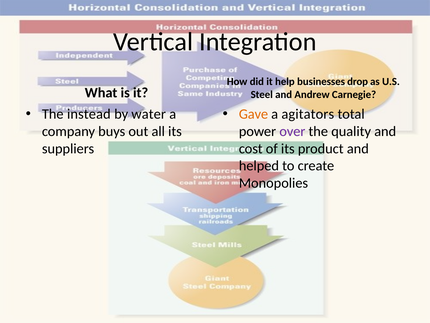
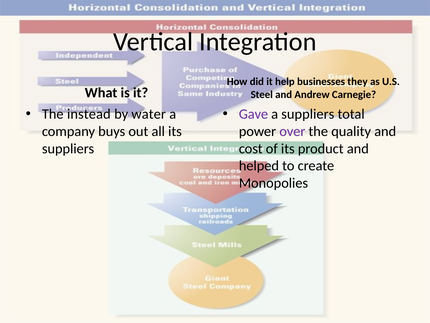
drop: drop -> they
Gave colour: orange -> purple
a agitators: agitators -> suppliers
